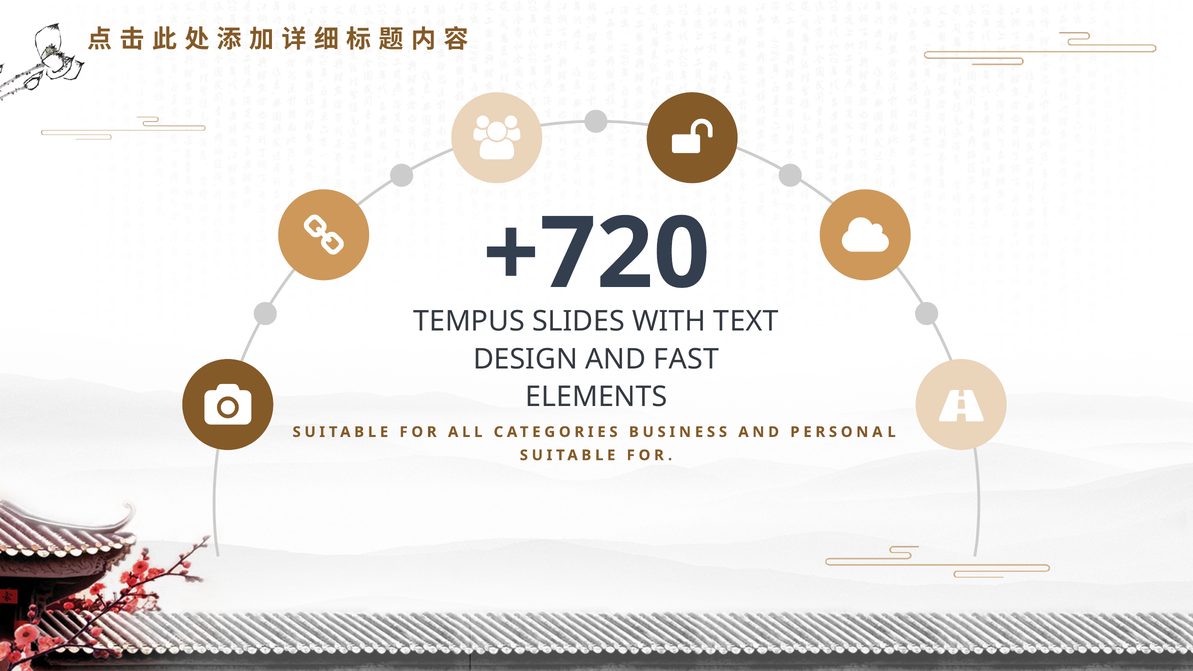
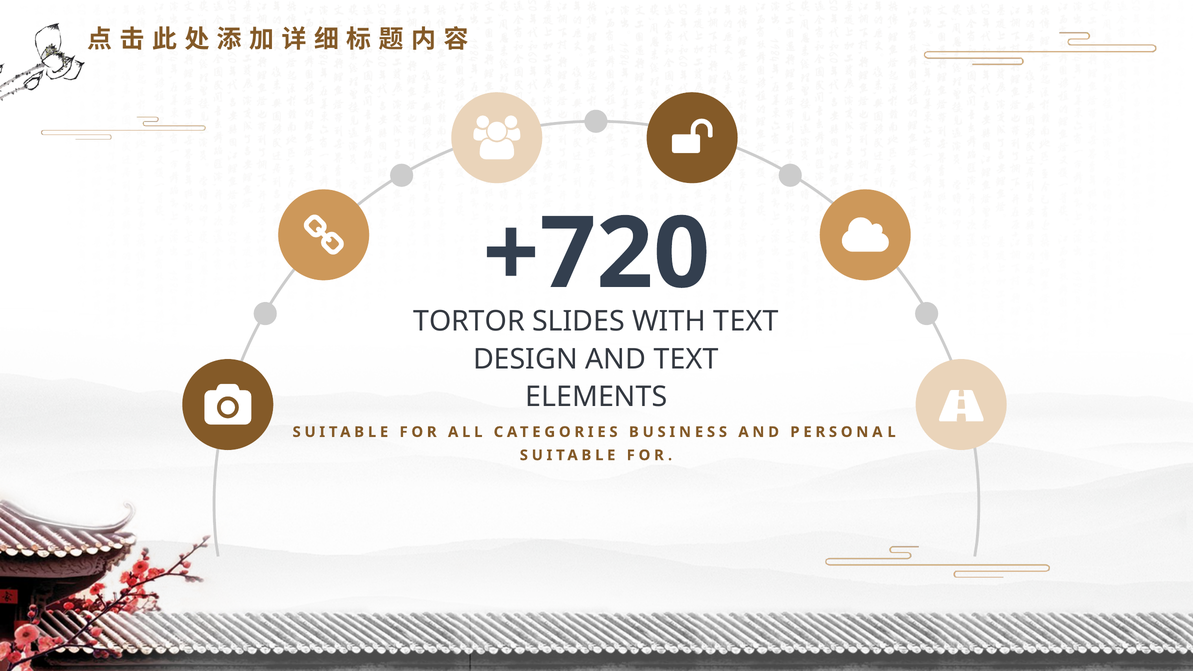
TEMPUS: TEMPUS -> TORTOR
AND FAST: FAST -> TEXT
